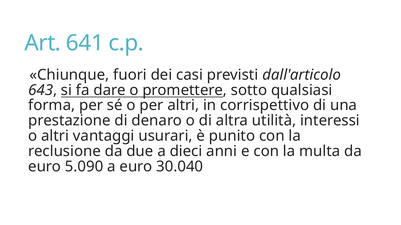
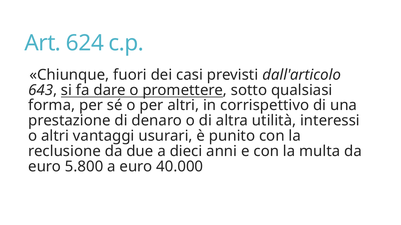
641: 641 -> 624
5.090: 5.090 -> 5.800
30.040: 30.040 -> 40.000
